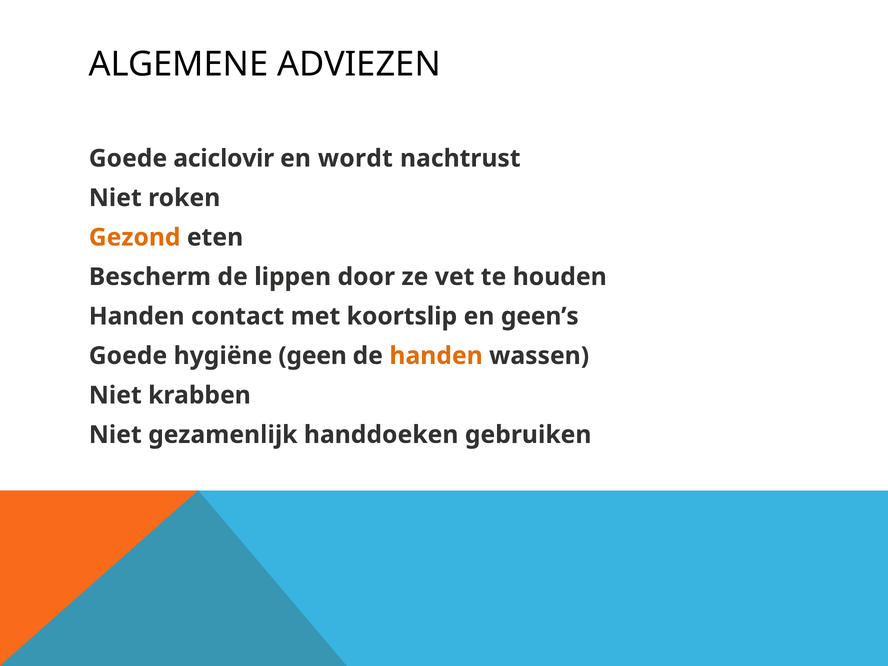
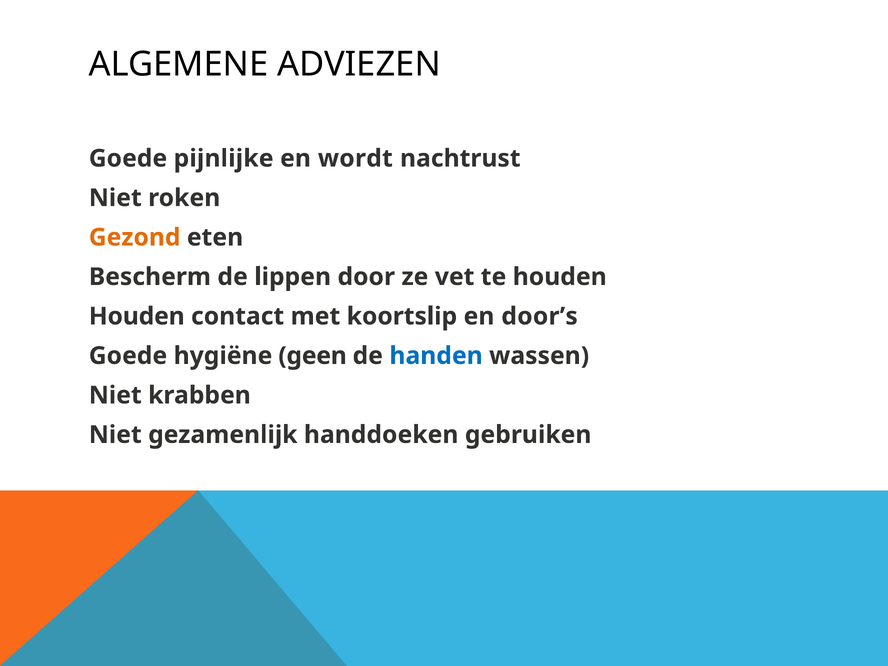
aciclovir: aciclovir -> pijnlijke
Handen at (137, 316): Handen -> Houden
geen’s: geen’s -> door’s
handen at (436, 356) colour: orange -> blue
